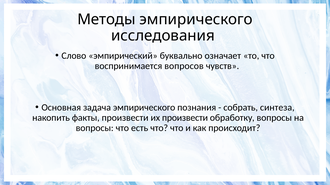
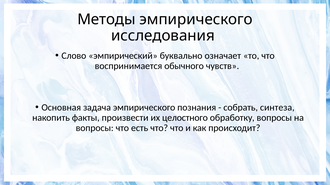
вопросов: вопросов -> обычного
их произвести: произвести -> целостного
